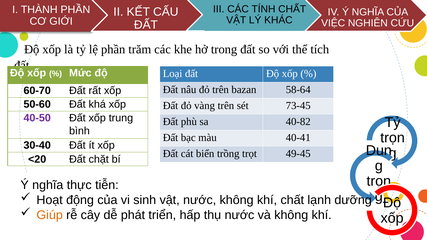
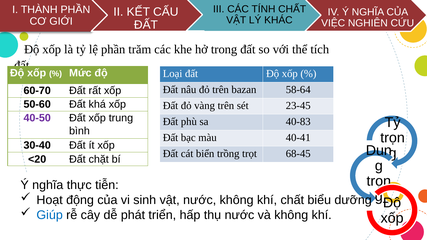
73-45: 73-45 -> 23-45
40-82: 40-82 -> 40-83
49-45: 49-45 -> 68-45
lạnh: lạnh -> biểu
Giúp colour: orange -> blue
